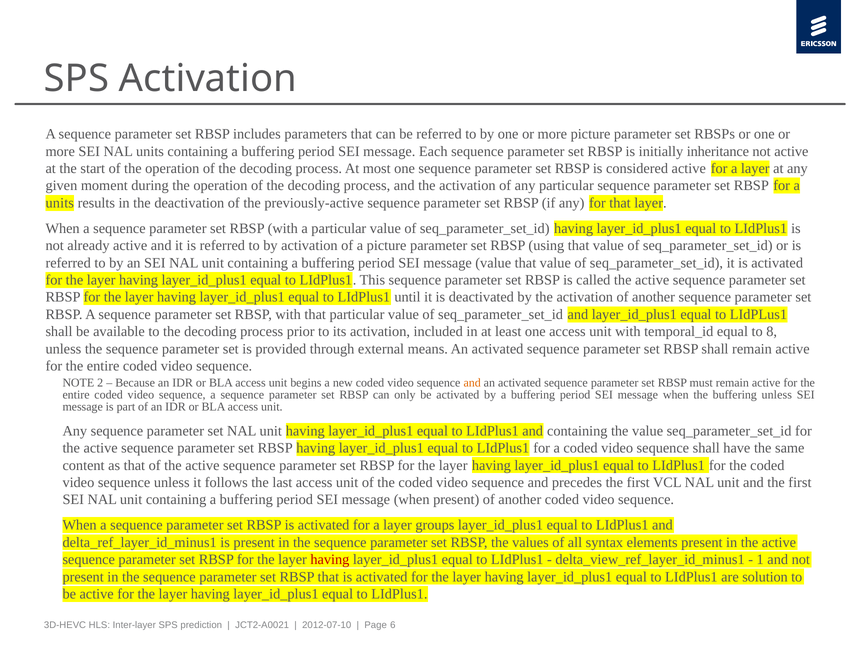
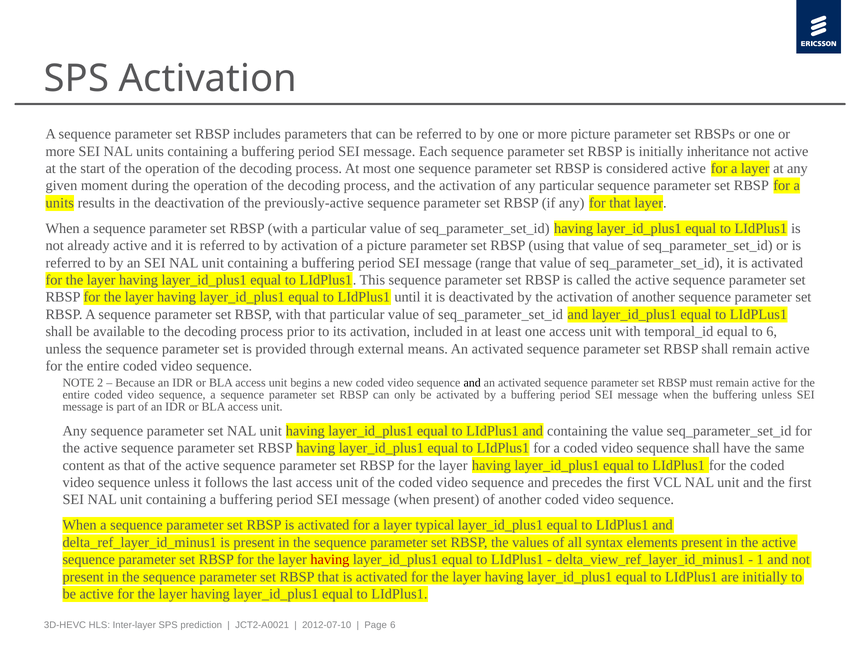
message value: value -> range
to 8: 8 -> 6
and at (472, 383) colour: orange -> black
groups: groups -> typical
are solution: solution -> initially
